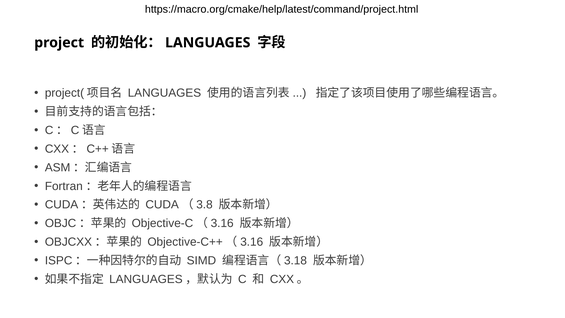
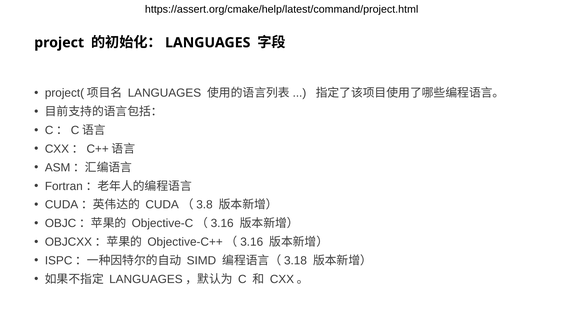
https://macro.org/cmake/help/latest/command/project.html: https://macro.org/cmake/help/latest/command/project.html -> https://assert.org/cmake/help/latest/command/project.html
